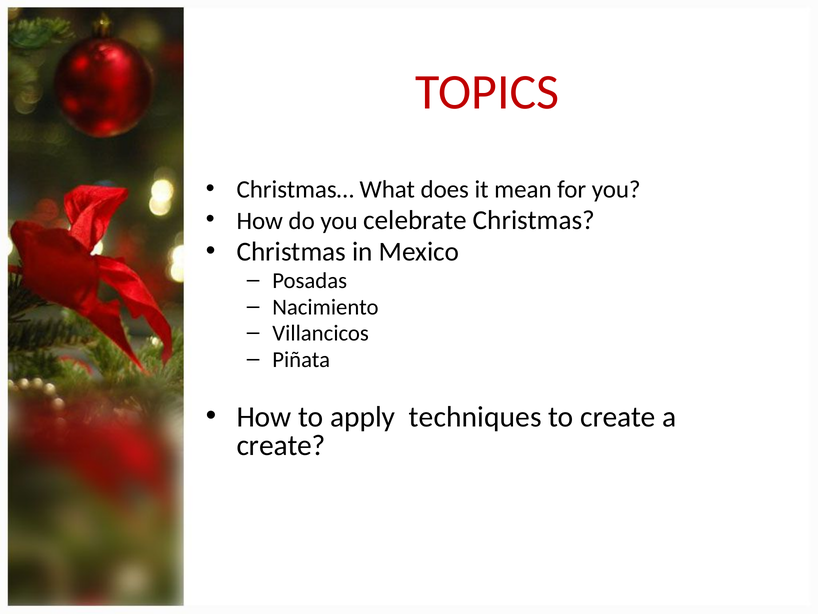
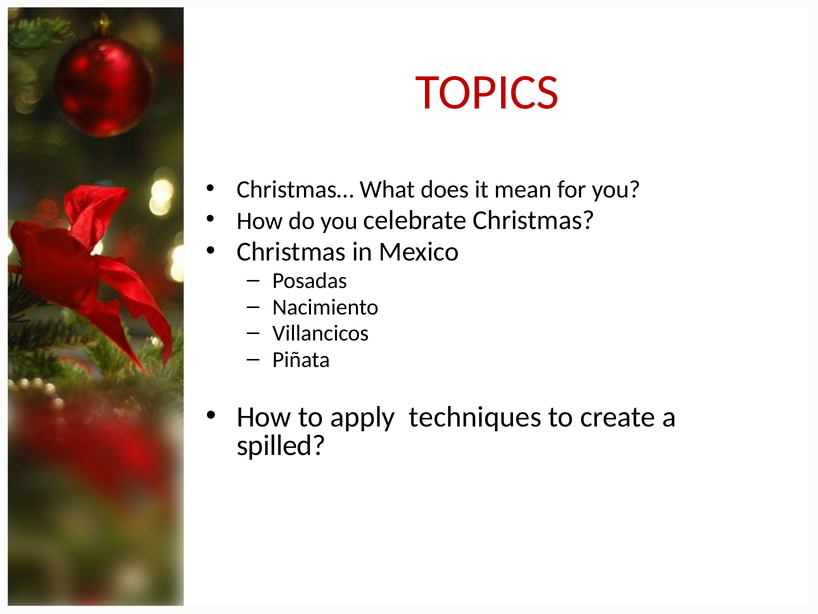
create at (281, 445): create -> spilled
